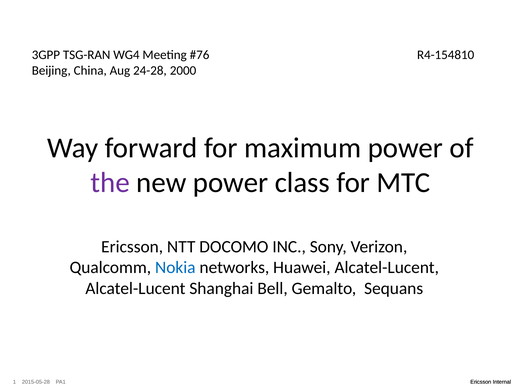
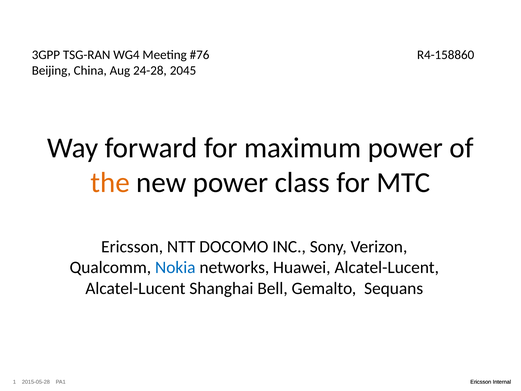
R4-154810: R4-154810 -> R4-158860
2000: 2000 -> 2045
the colour: purple -> orange
